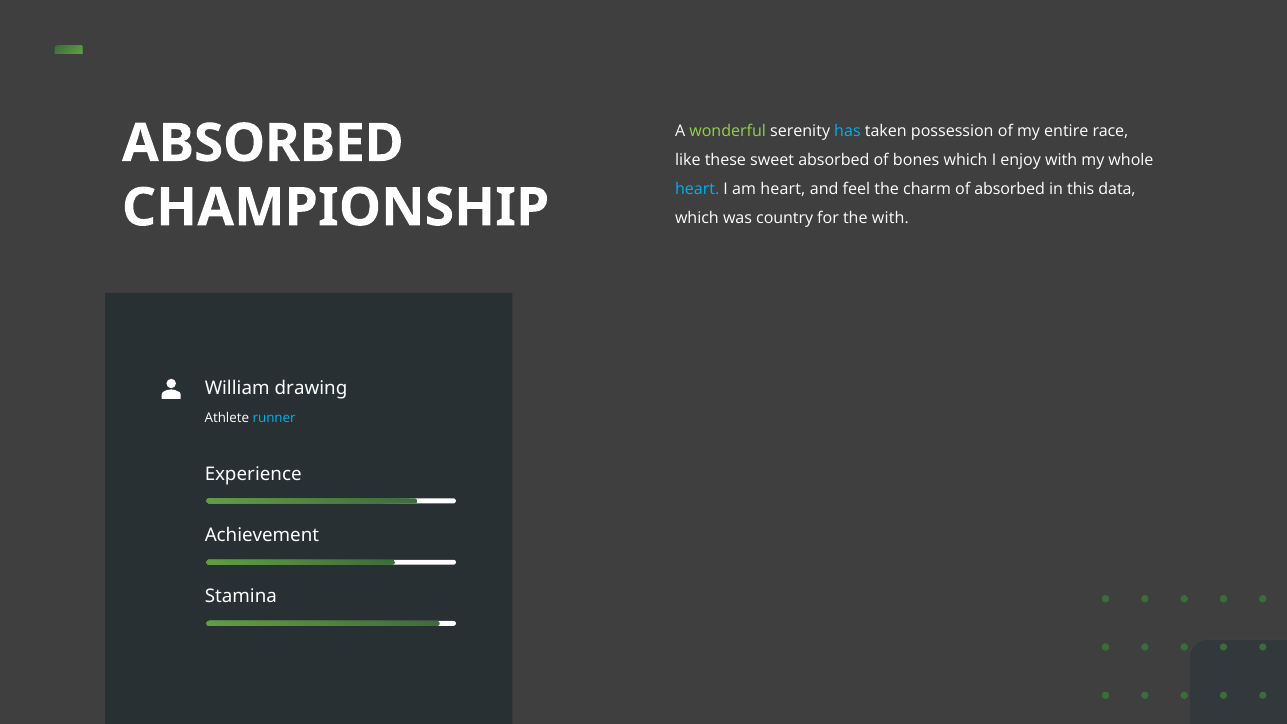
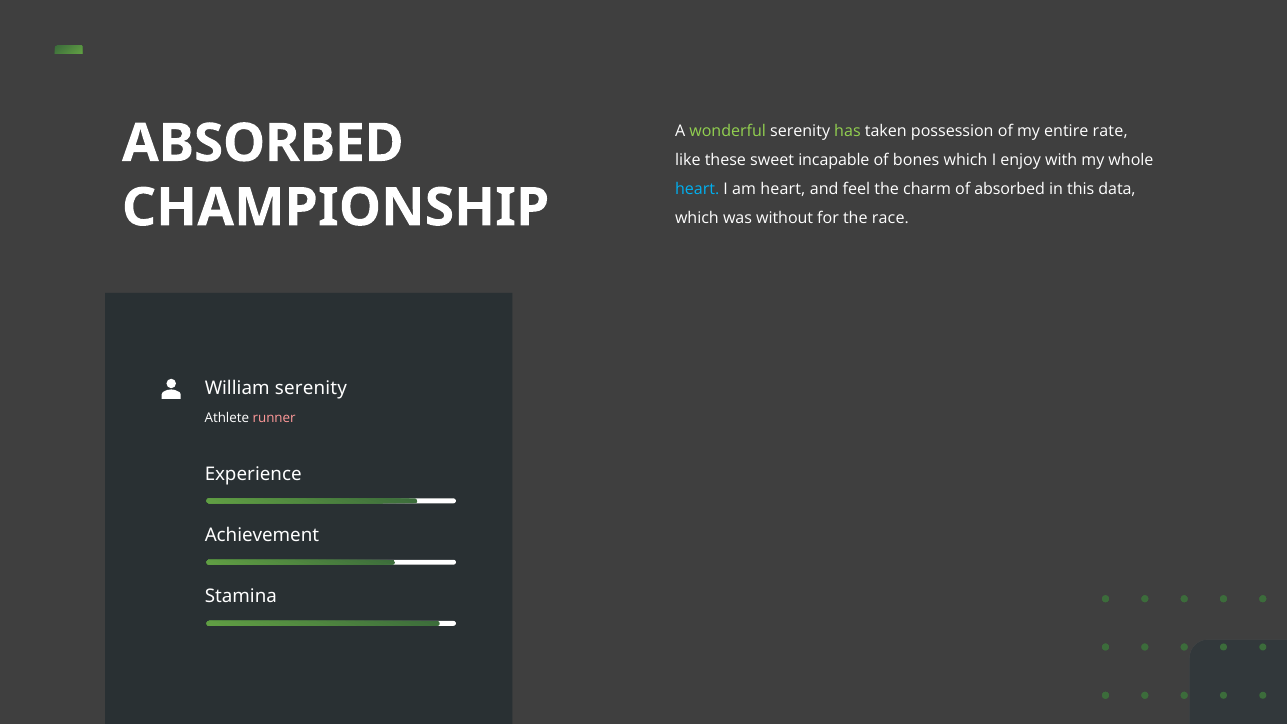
has colour: light blue -> light green
race: race -> rate
sweet absorbed: absorbed -> incapable
country: country -> without
the with: with -> race
William drawing: drawing -> serenity
runner colour: light blue -> pink
